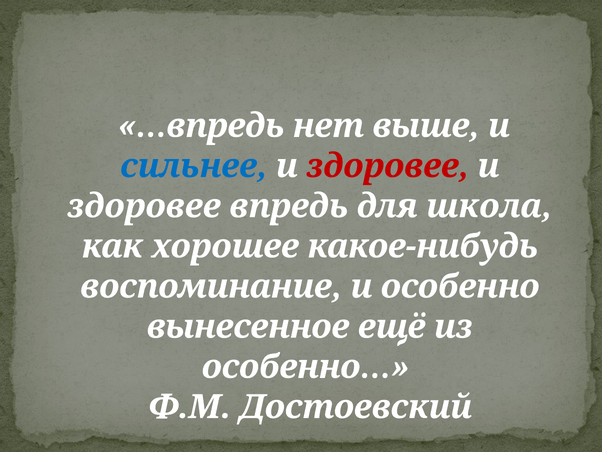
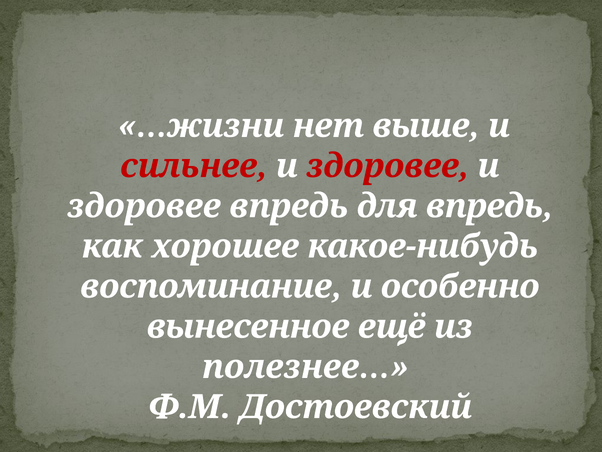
…впредь: …впредь -> …жизни
сильнее colour: blue -> red
для школа: школа -> впредь
особенно…: особенно… -> полезнее…
